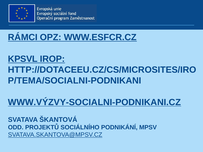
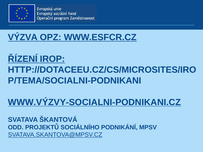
RÁMCI: RÁMCI -> VÝZVA
KPSVL: KPSVL -> ŘÍZENÍ
